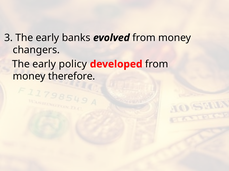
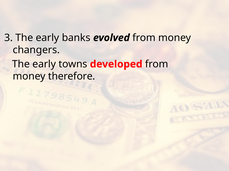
policy: policy -> towns
